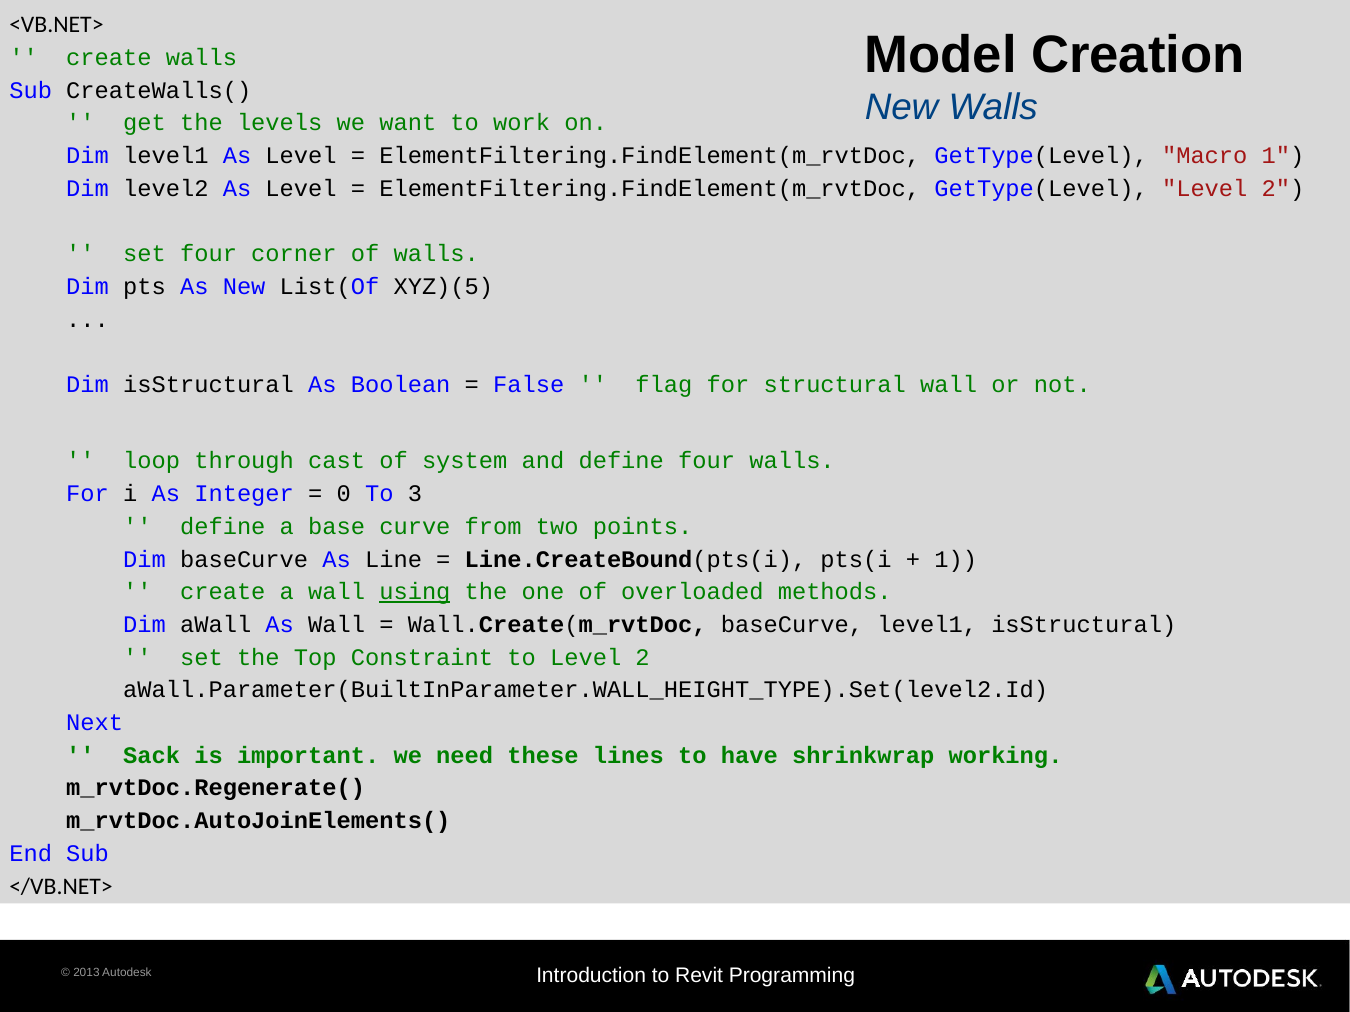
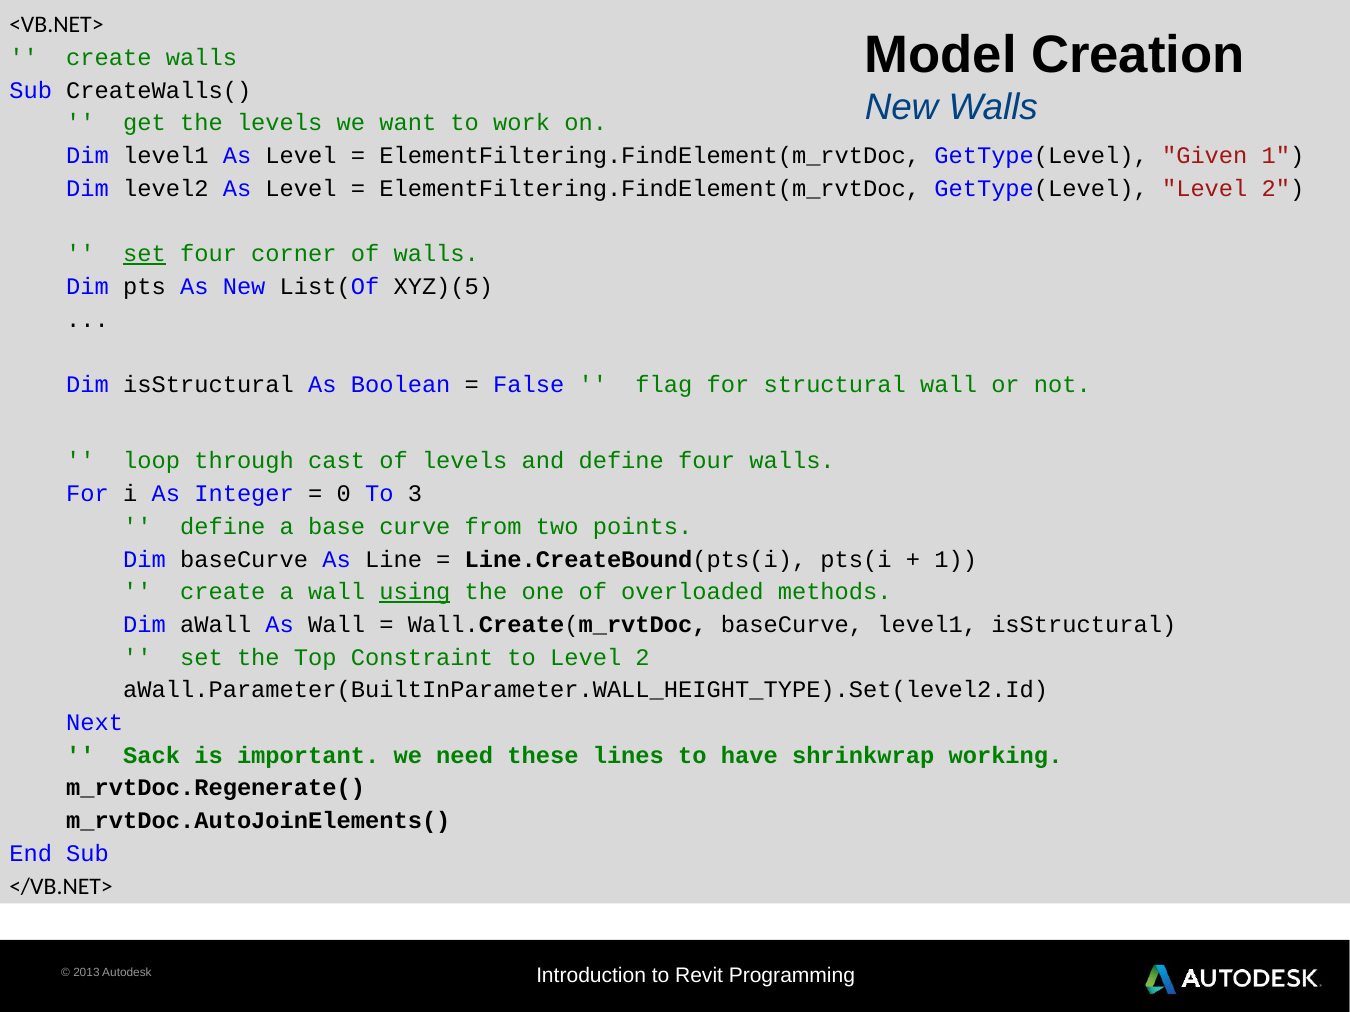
Macro: Macro -> Given
set at (144, 254) underline: none -> present
of system: system -> levels
